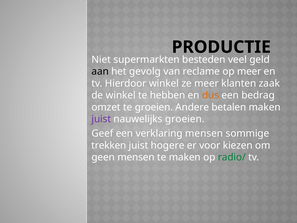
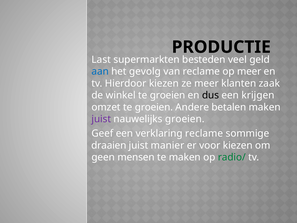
Niet: Niet -> Last
aan colour: black -> blue
Hierdoor winkel: winkel -> kiezen
winkel te hebben: hebben -> groeien
dus colour: orange -> black
bedrag: bedrag -> krijgen
verklaring mensen: mensen -> reclame
trekken: trekken -> draaien
hogere: hogere -> manier
